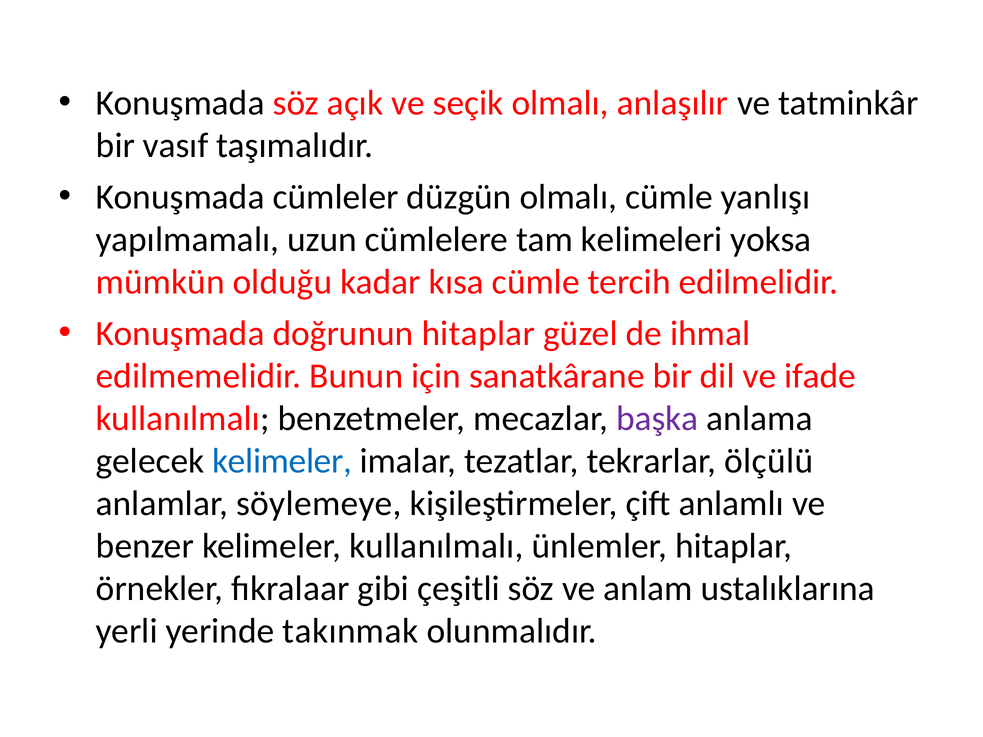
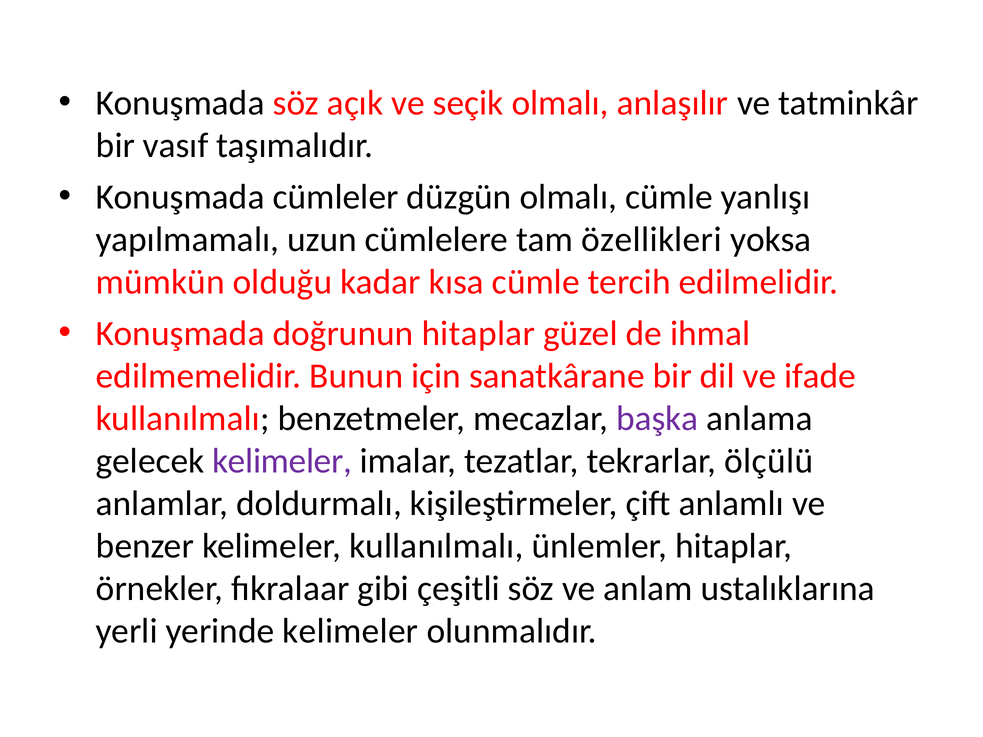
kelimeleri: kelimeleri -> özellikleri
kelimeler at (282, 461) colour: blue -> purple
söylemeye: söylemeye -> doldurmalı
yerinde takınmak: takınmak -> kelimeler
